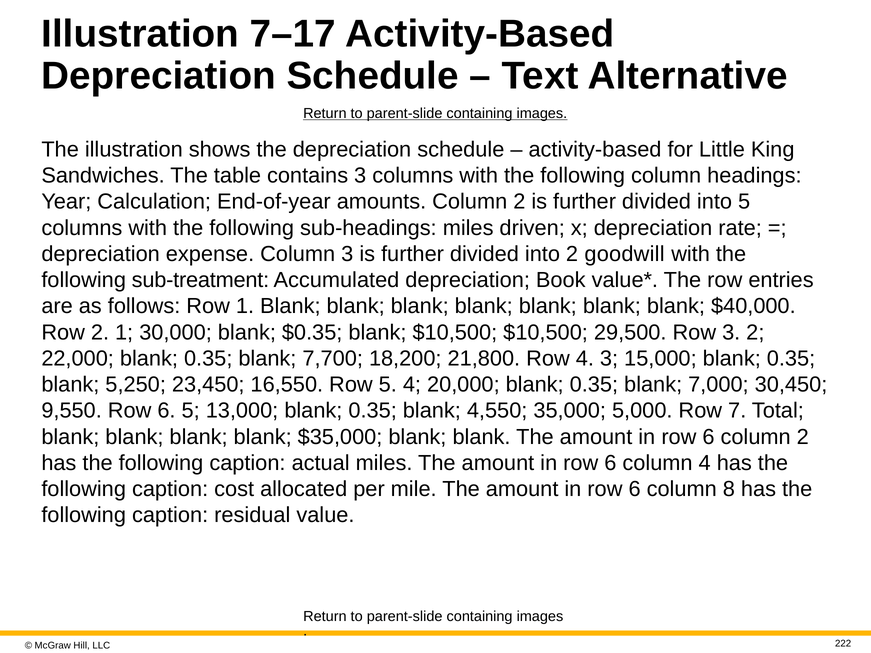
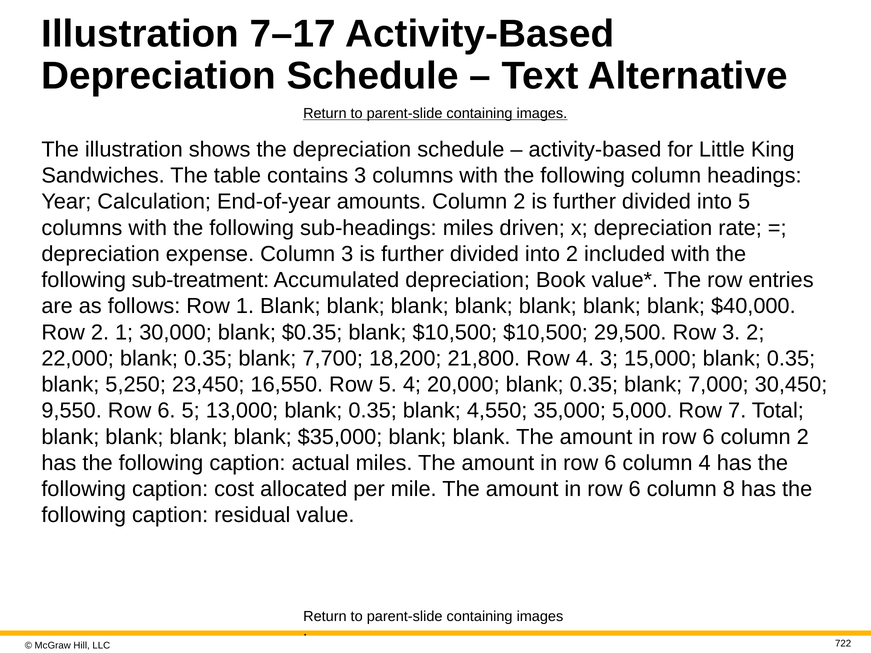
goodwill: goodwill -> included
222: 222 -> 722
